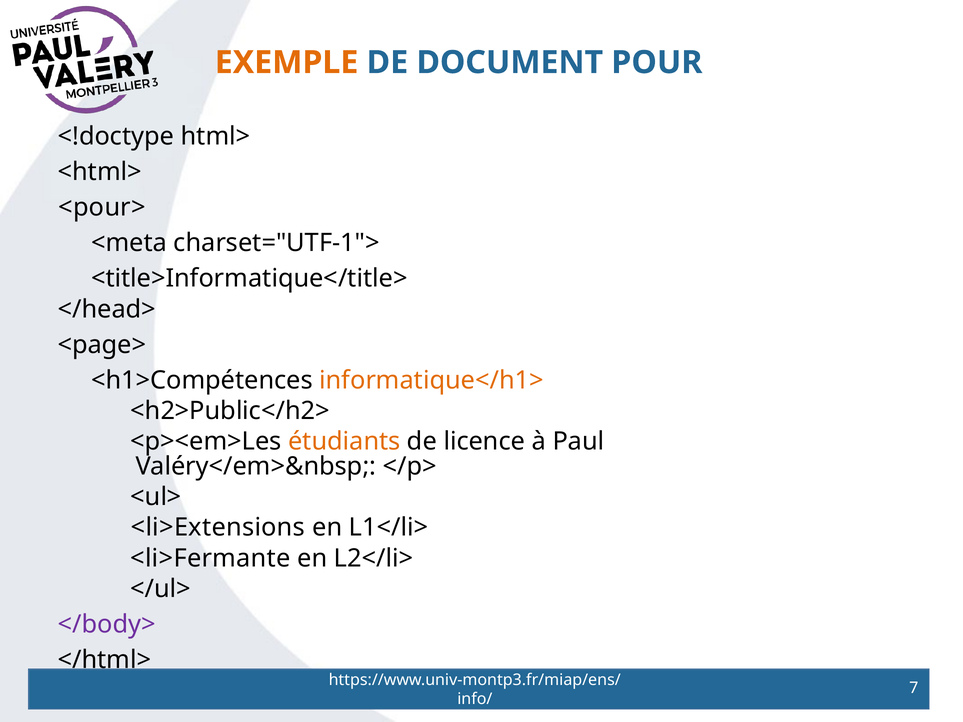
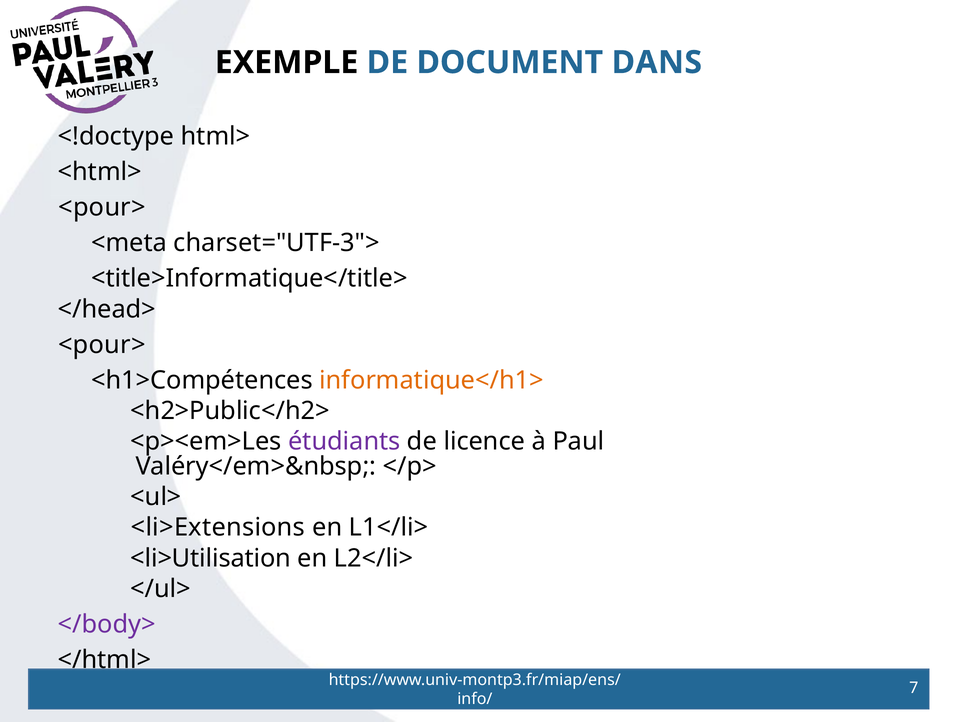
EXEMPLE colour: orange -> black
POUR: POUR -> DANS
charset="UTF-1">: charset="UTF-1"> -> charset="UTF-3">
<page> at (102, 345): <page> -> <pour>
étudiants colour: orange -> purple
<li>Fermante: <li>Fermante -> <li>Utilisation
